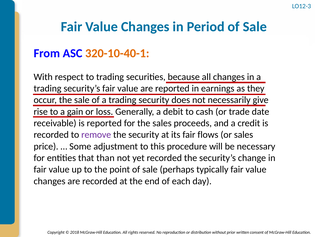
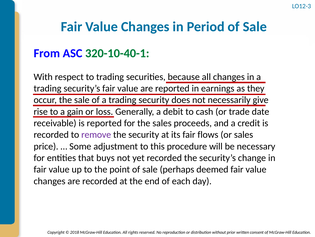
320-10-40-1 colour: orange -> green
than: than -> buys
typically: typically -> deemed
